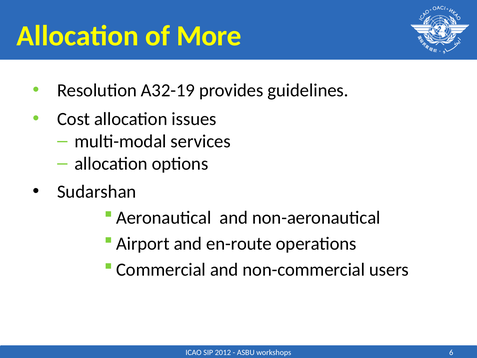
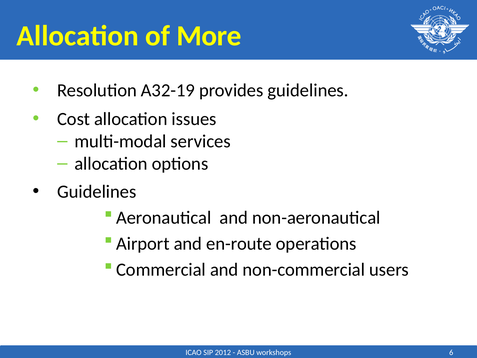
Sudarshan at (97, 191): Sudarshan -> Guidelines
